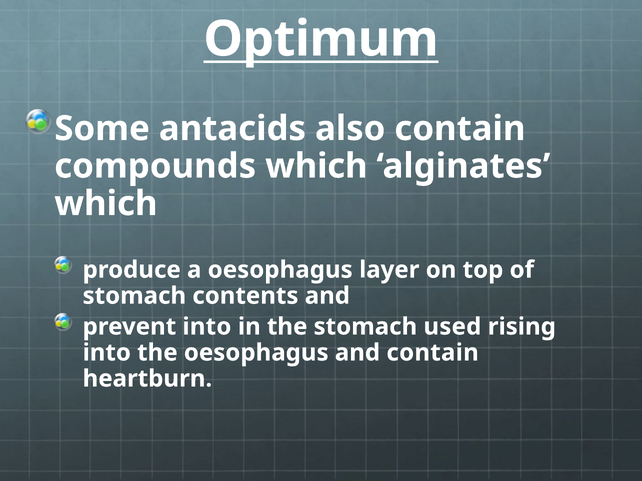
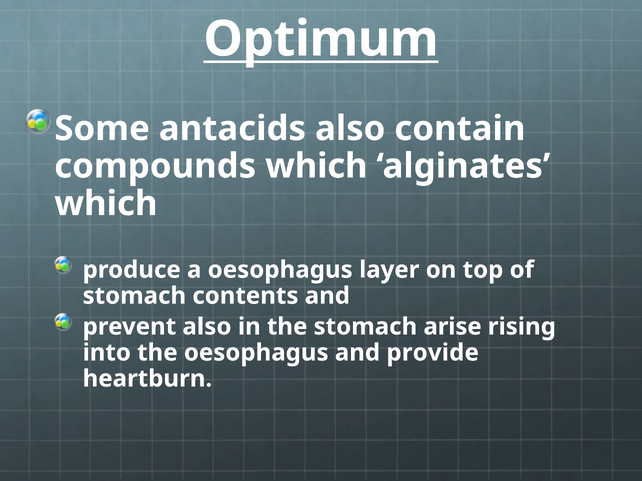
prevent into: into -> also
used: used -> arise
and contain: contain -> provide
